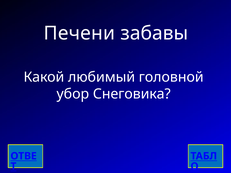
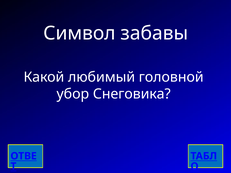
Печени: Печени -> Символ
